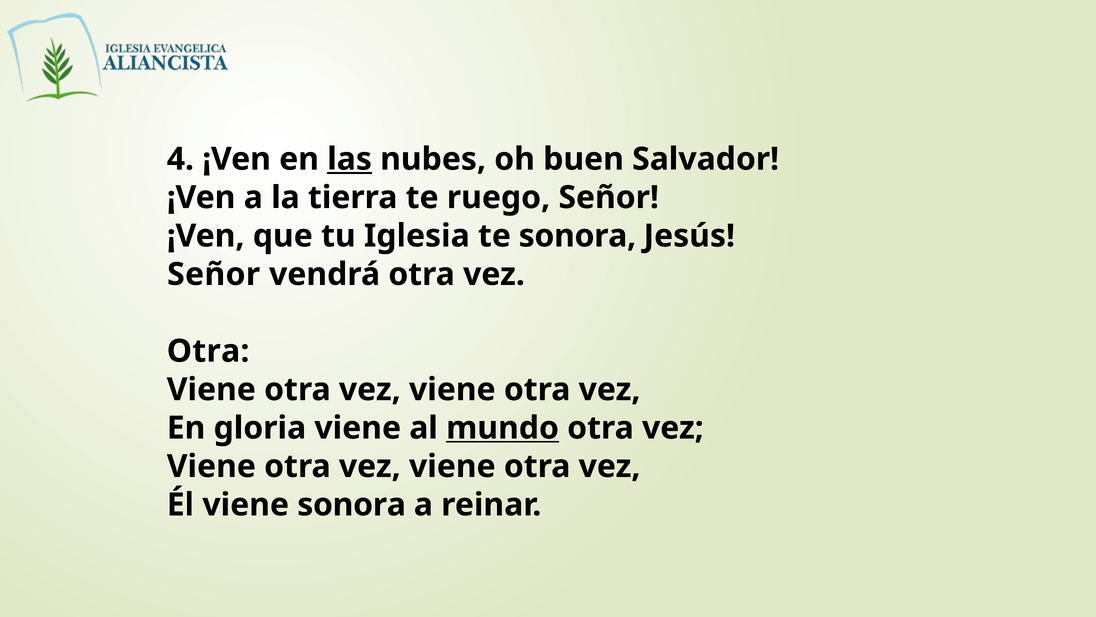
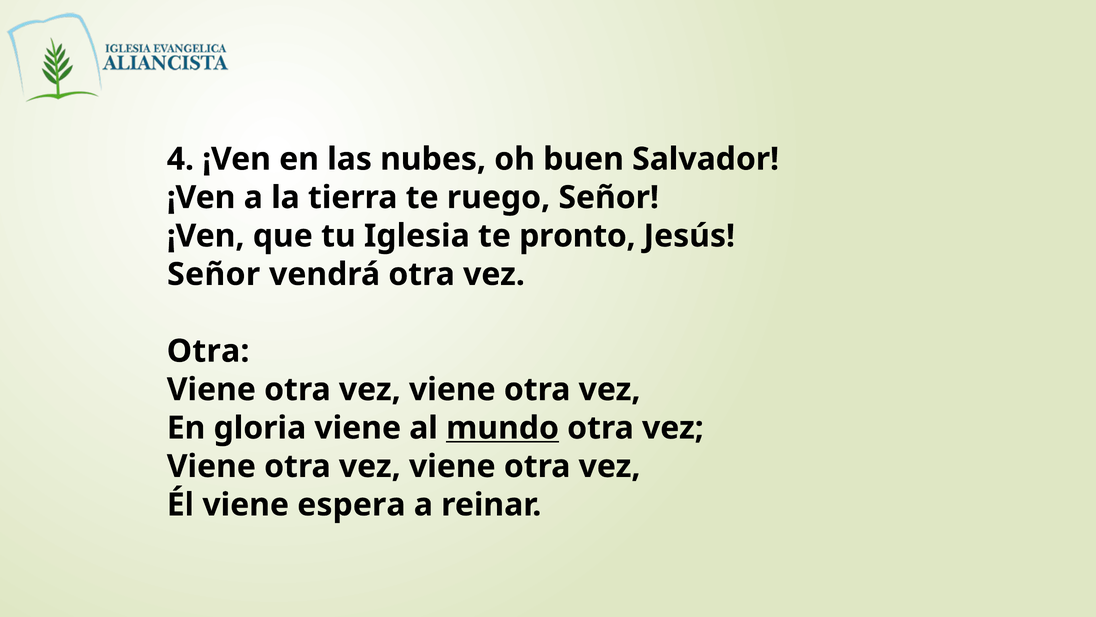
las underline: present -> none
te sonora: sonora -> pronto
viene sonora: sonora -> espera
